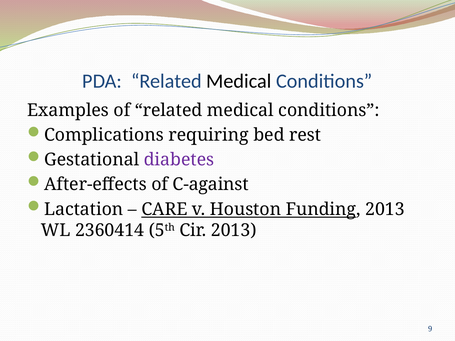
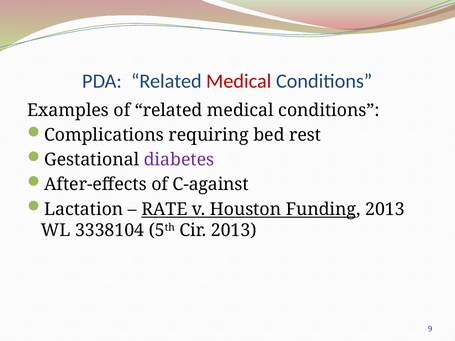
Medical at (239, 81) colour: black -> red
CARE: CARE -> RATE
2360414: 2360414 -> 3338104
